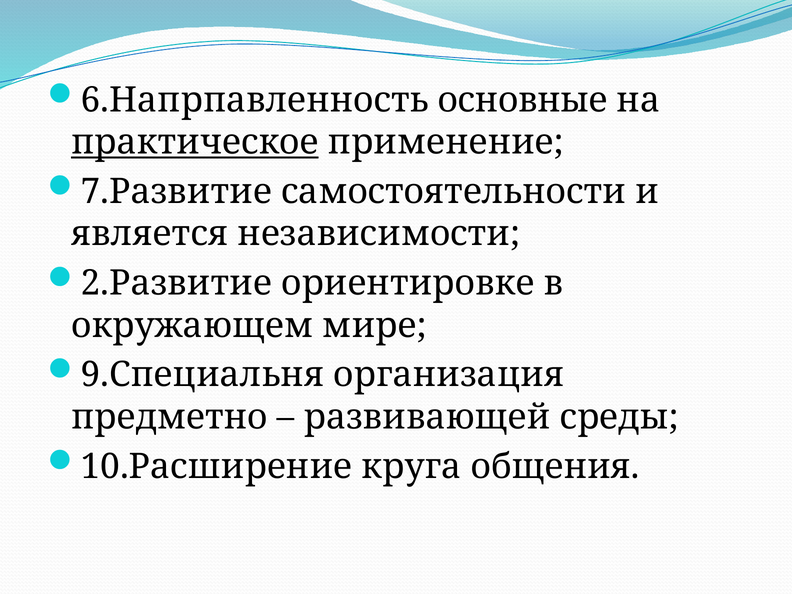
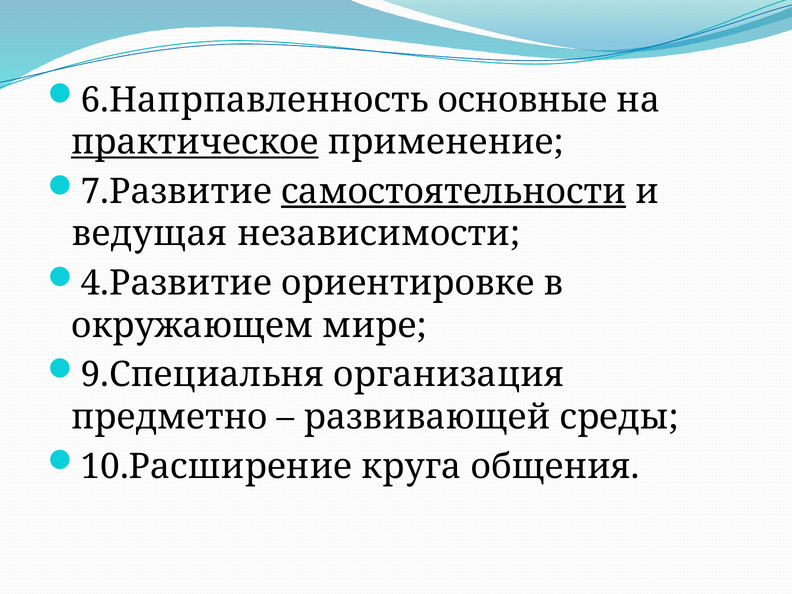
самостоятельности underline: none -> present
является: является -> ведущая
2.Развитие: 2.Развитие -> 4.Развитие
